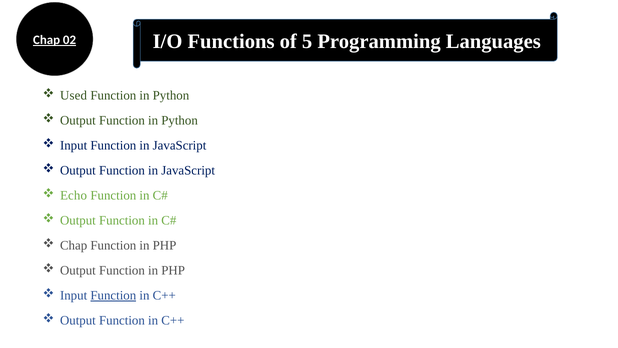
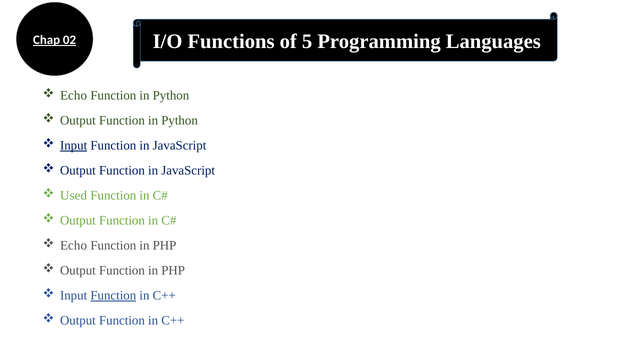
Used at (74, 95): Used -> Echo
Input at (74, 145) underline: none -> present
Echo: Echo -> Used
Chap at (74, 245): Chap -> Echo
